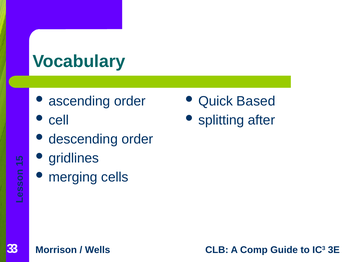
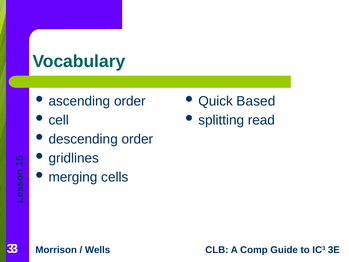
after: after -> read
